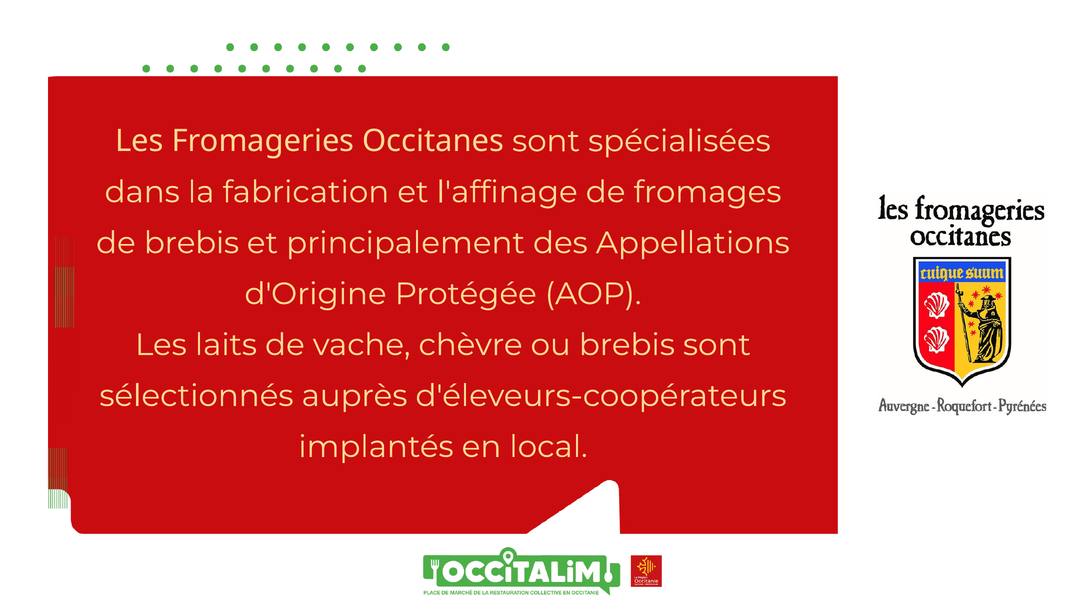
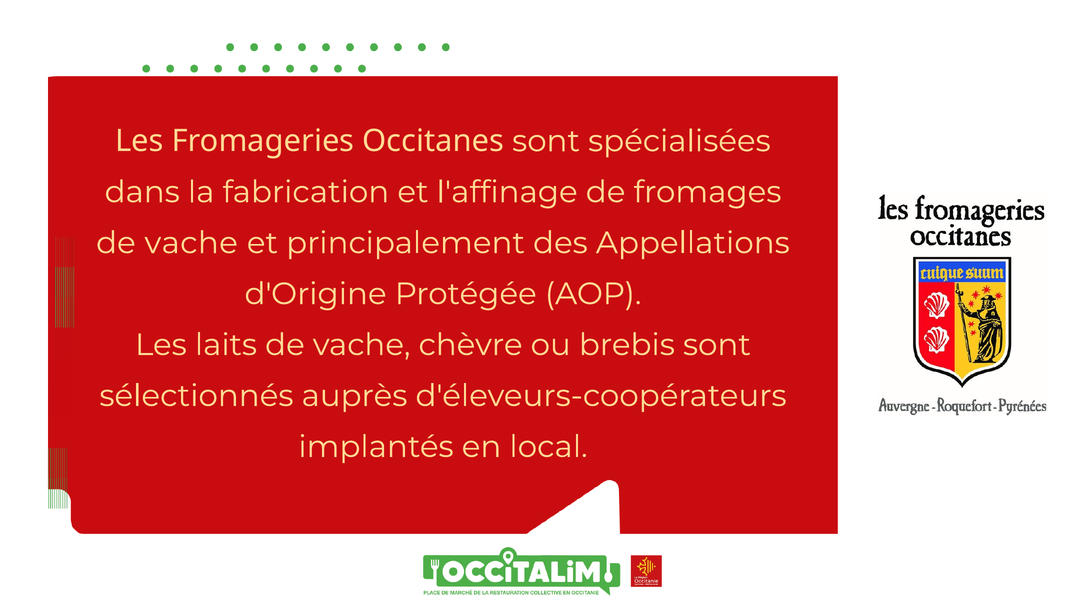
brebis at (191, 243): brebis -> vache
